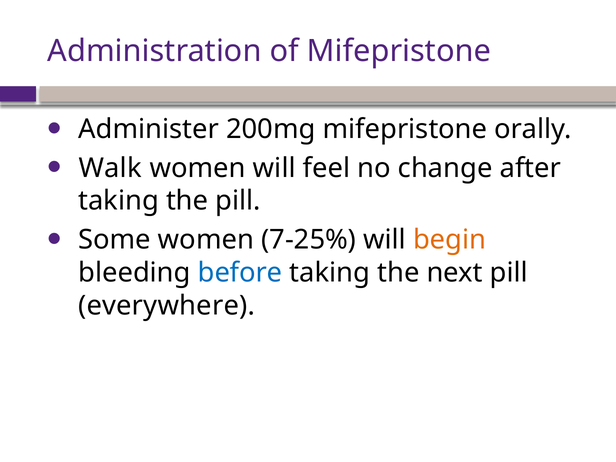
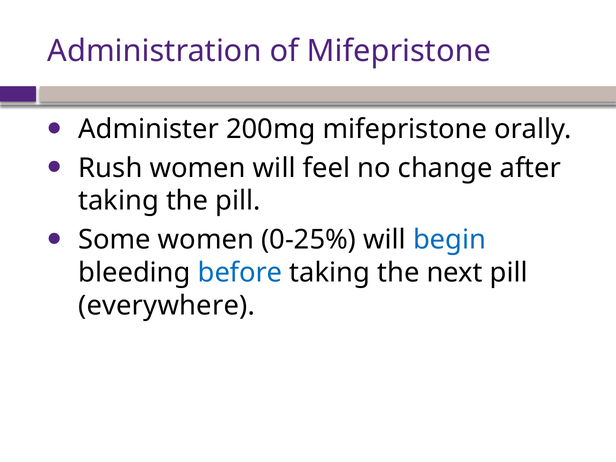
Walk: Walk -> Rush
7-25%: 7-25% -> 0-25%
begin colour: orange -> blue
